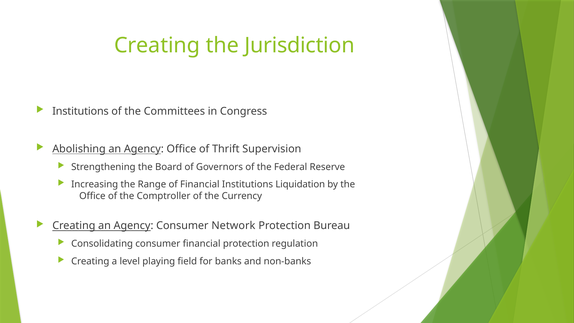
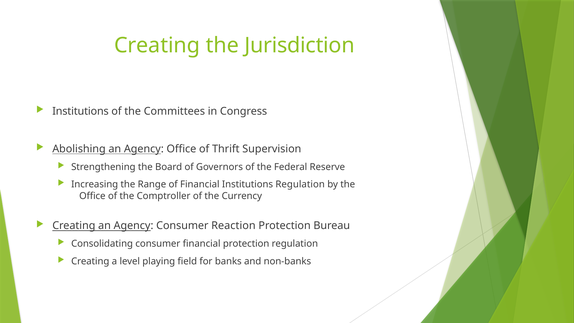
Institutions Liquidation: Liquidation -> Regulation
Network: Network -> Reaction
